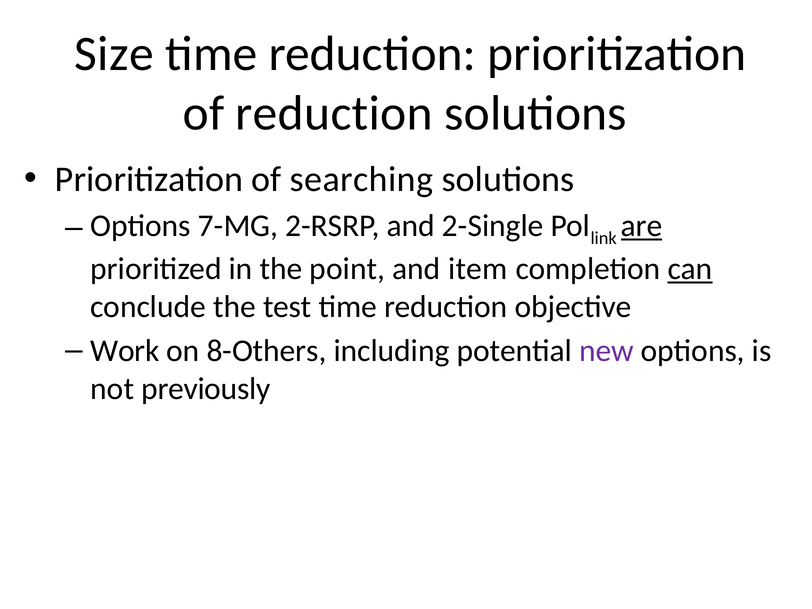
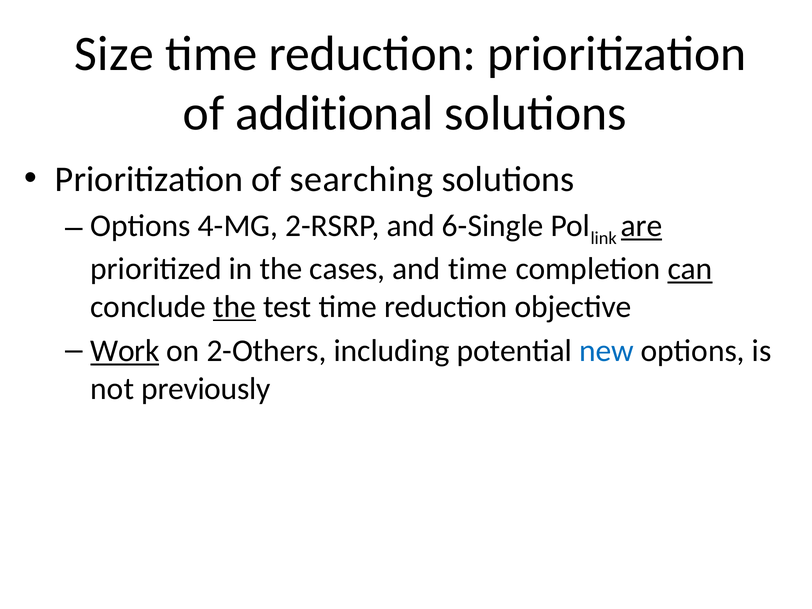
of reduction: reduction -> additional
7-MG: 7-MG -> 4-MG
2-Single: 2-Single -> 6-Single
point: point -> cases
and item: item -> time
the at (234, 307) underline: none -> present
Work underline: none -> present
8-Others: 8-Others -> 2-Others
new colour: purple -> blue
